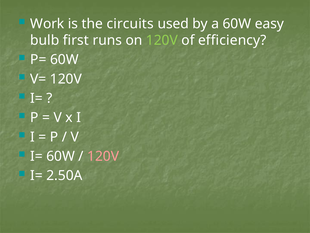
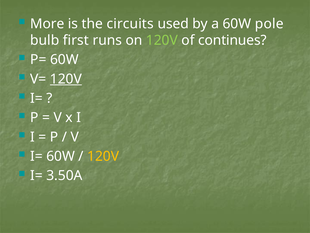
Work: Work -> More
easy: easy -> pole
efficiency: efficiency -> continues
120V at (66, 79) underline: none -> present
120V at (103, 156) colour: pink -> yellow
2.50A: 2.50A -> 3.50A
